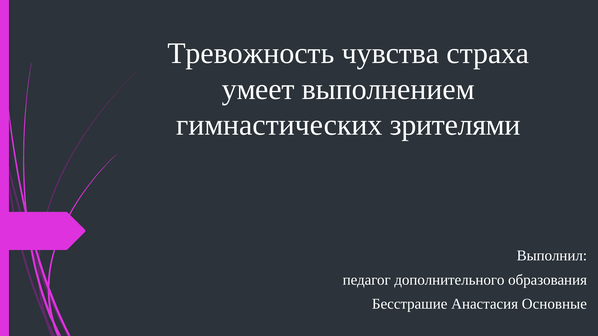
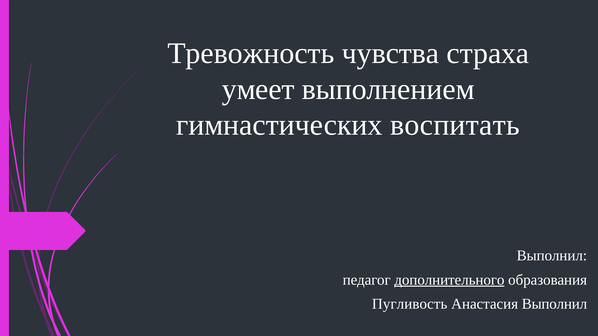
зрителями: зрителями -> воспитать
дополнительного underline: none -> present
Бесстрашие: Бесстрашие -> Пугливость
Анастасия Основные: Основные -> Выполнил
